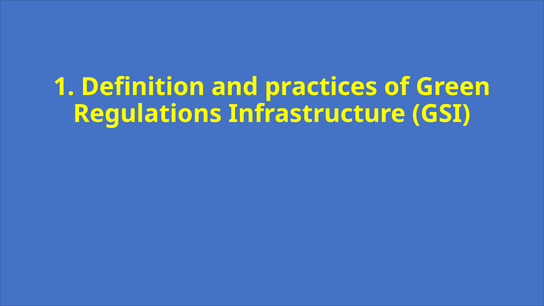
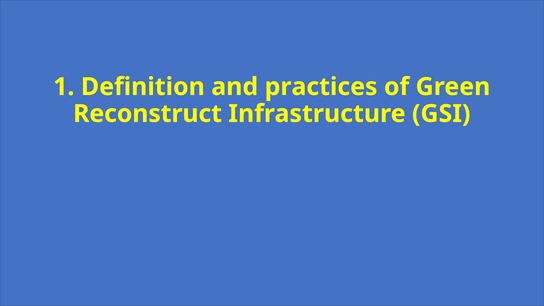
Regulations: Regulations -> Reconstruct
